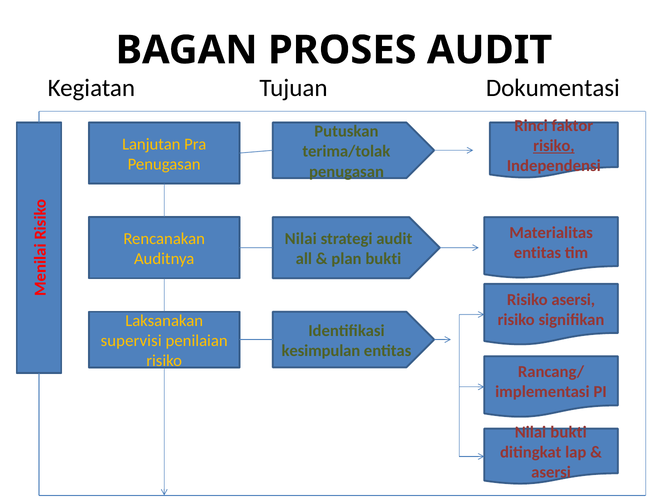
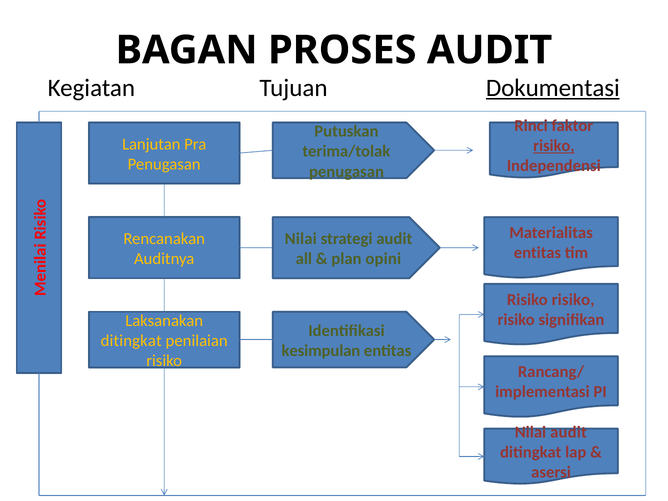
Dokumentasi underline: none -> present
plan bukti: bukti -> opini
asersi at (573, 300): asersi -> risiko
supervisi at (131, 341): supervisi -> ditingkat
Nilai bukti: bukti -> audit
